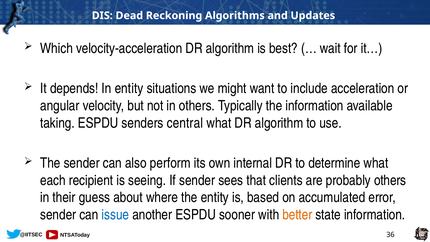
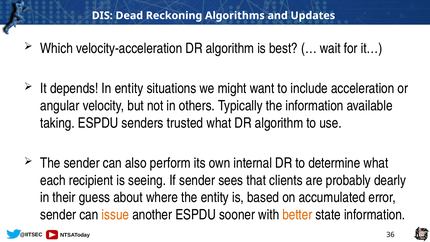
central: central -> trusted
probably others: others -> dearly
issue colour: blue -> orange
